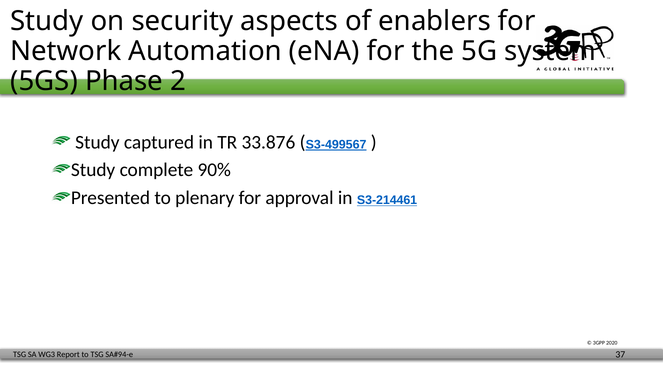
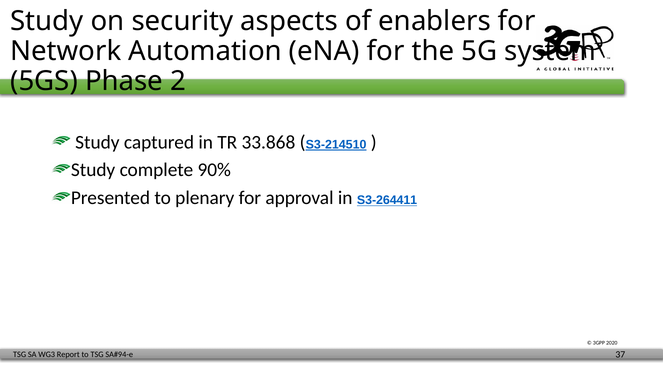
33.876: 33.876 -> 33.868
S3-499567: S3-499567 -> S3-214510
S3-214461: S3-214461 -> S3-264411
